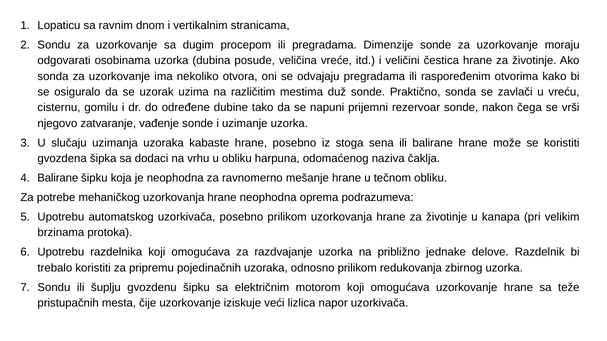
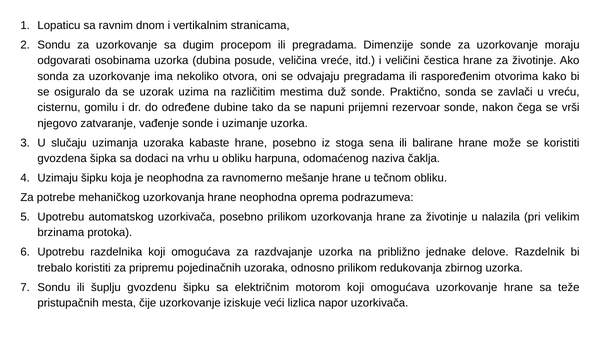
Balirane at (58, 178): Balirane -> Uzimaju
kanapa: kanapa -> nalazila
